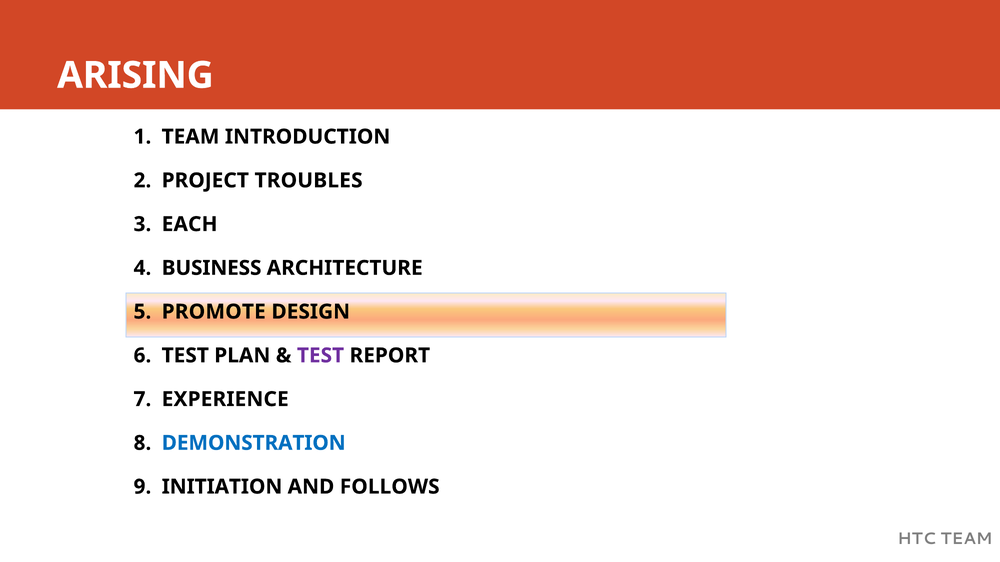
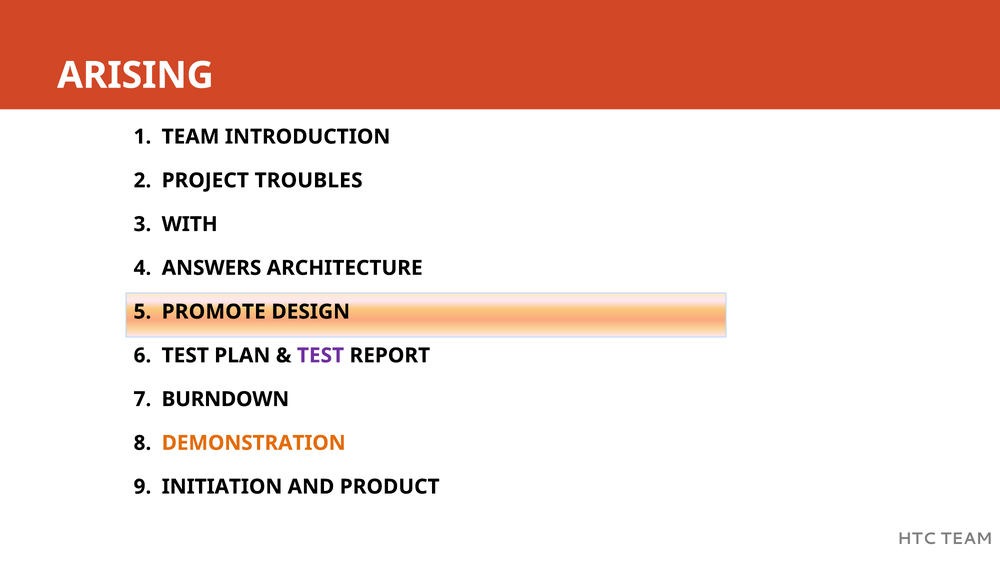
EACH: EACH -> WITH
BUSINESS: BUSINESS -> ANSWERS
EXPERIENCE: EXPERIENCE -> BURNDOWN
DEMONSTRATION colour: blue -> orange
FOLLOWS: FOLLOWS -> PRODUCT
